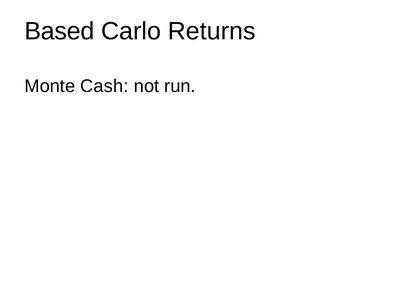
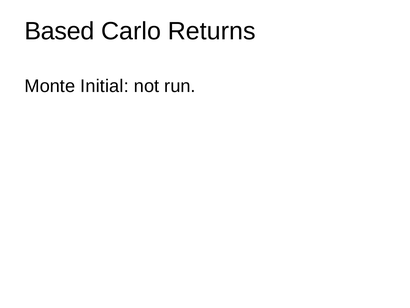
Cash: Cash -> Initial
